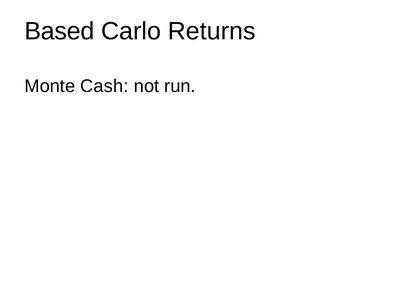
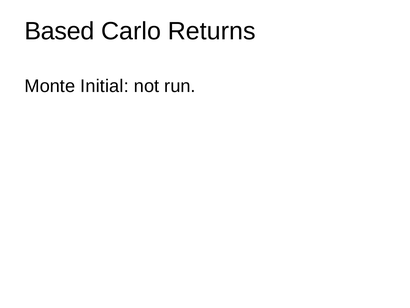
Cash: Cash -> Initial
